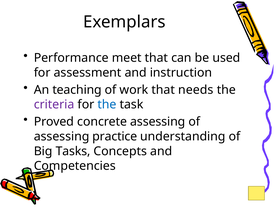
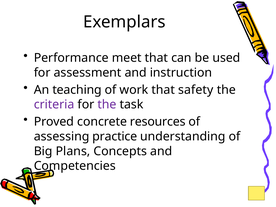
needs: needs -> safety
the at (107, 105) colour: blue -> purple
concrete assessing: assessing -> resources
Tasks: Tasks -> Plans
